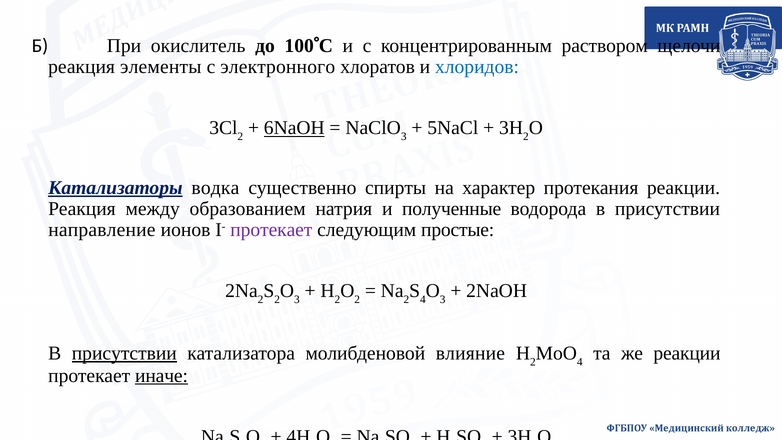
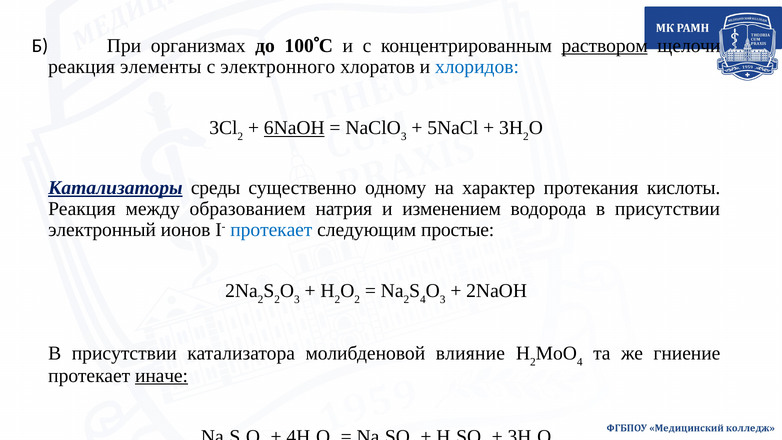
окислитель: окислитель -> организмах
раствором underline: none -> present
водка: водка -> среды
спирты: спирты -> одному
протекания реакции: реакции -> кислоты
полученные: полученные -> изменением
направление: направление -> электронный
протекает at (271, 230) colour: purple -> blue
присутствии at (124, 353) underline: present -> none
же реакции: реакции -> гниение
